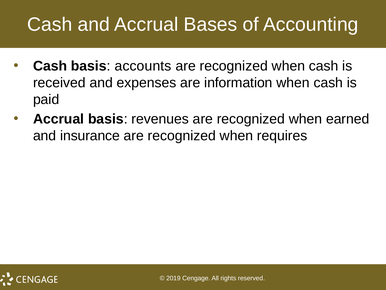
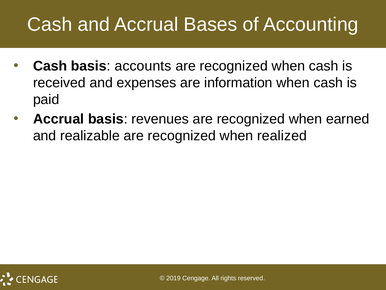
insurance: insurance -> realizable
requires: requires -> realized
